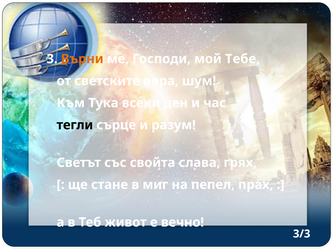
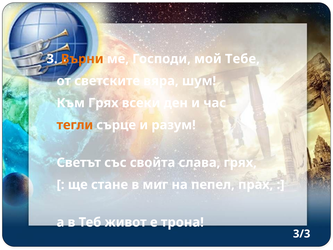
Към Тука: Тука -> Грях
тегли colour: black -> orange
вечно: вечно -> трона
